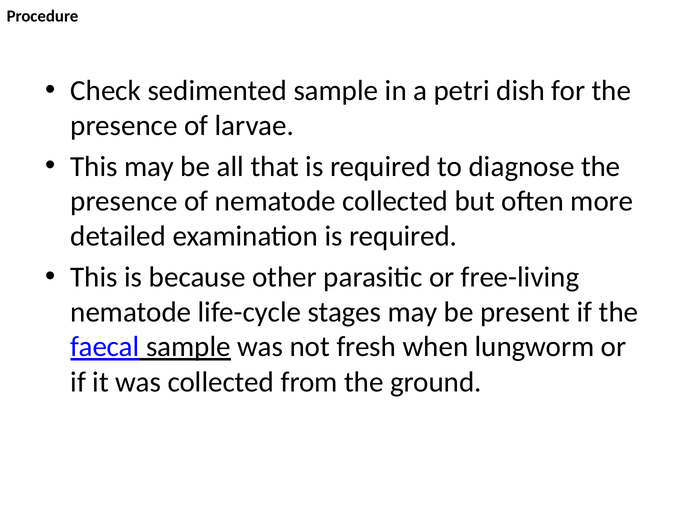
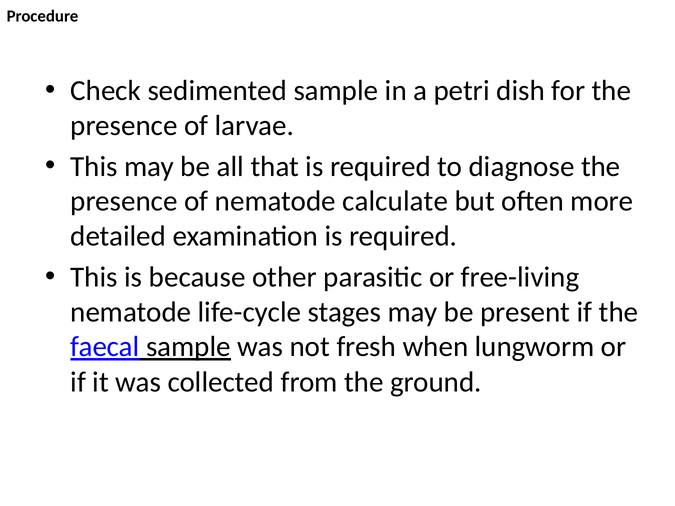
nematode collected: collected -> calculate
